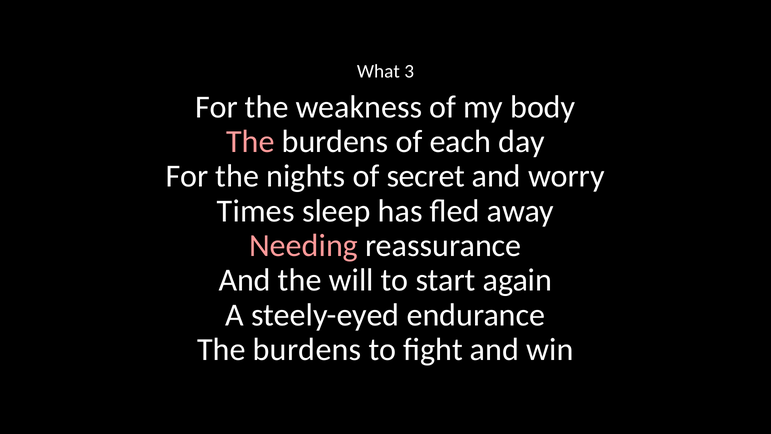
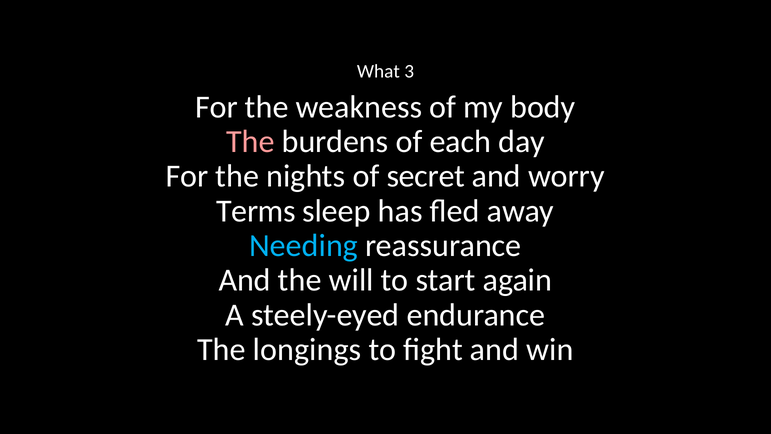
Times: Times -> Terms
Needing colour: pink -> light blue
burdens at (307, 350): burdens -> longings
